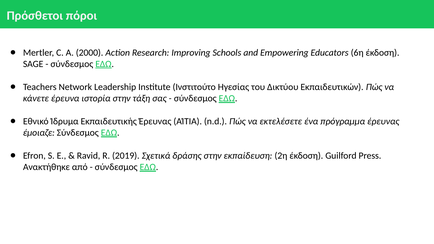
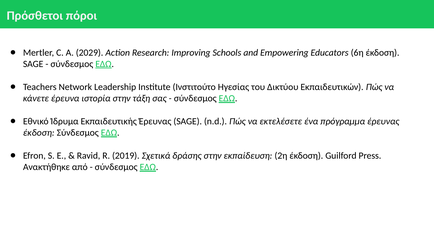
2000: 2000 -> 2029
Έρευνας ΑΊΤΙΑ: ΑΊΤΙΑ -> SAGE
έμοιαζε at (39, 133): έμοιαζε -> έκδοση
